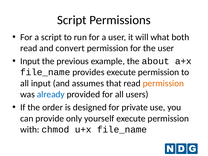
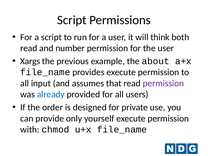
what: what -> think
convert: convert -> number
Input at (30, 61): Input -> Xargs
permission at (163, 83) colour: orange -> purple
